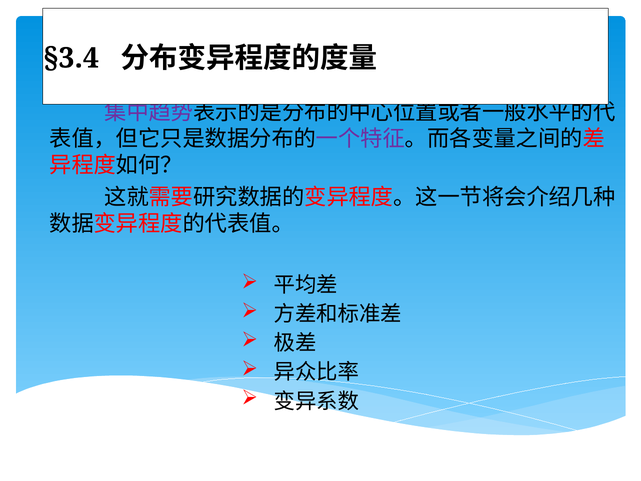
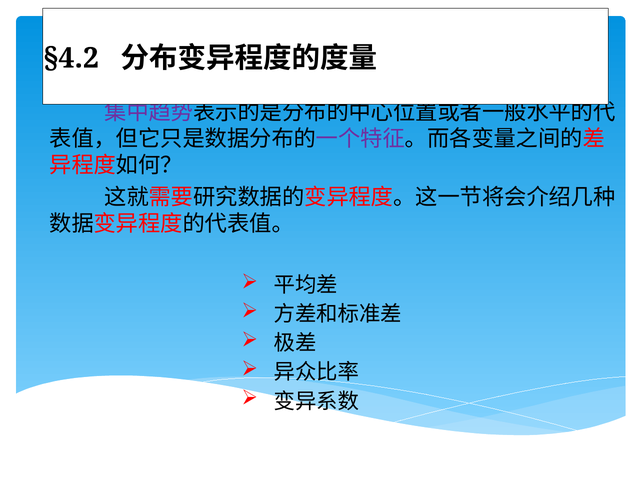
§3.4: §3.4 -> §4.2
